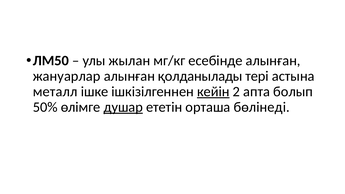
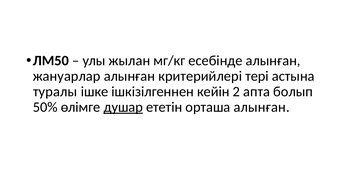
қолданылады: қолданылады -> критерийлері
металл: металл -> туралы
кейін underline: present -> none
орташа бөлінеді: бөлінеді -> алынған
